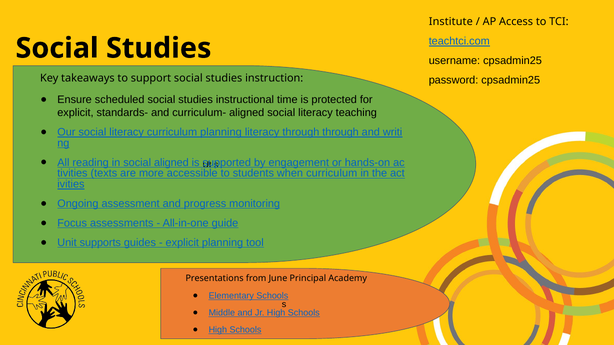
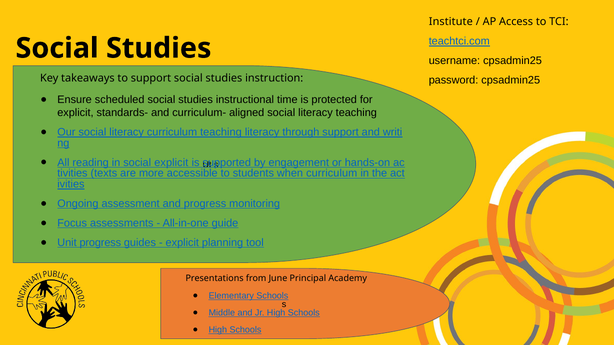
curriculum planning: planning -> teaching
through through: through -> support
social aligned: aligned -> explicit
Unit supports: supports -> progress
